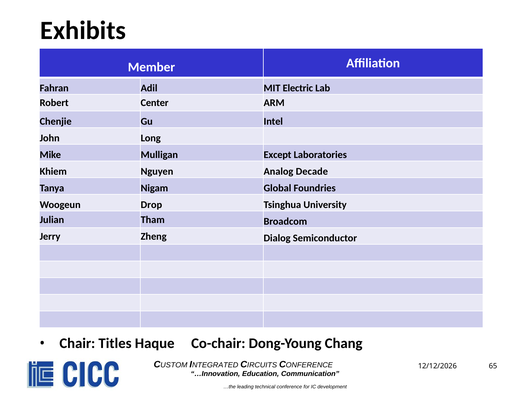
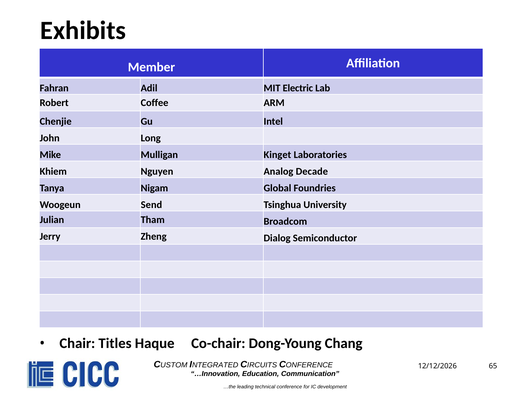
Center: Center -> Coffee
Except: Except -> Kinget
Drop: Drop -> Send
